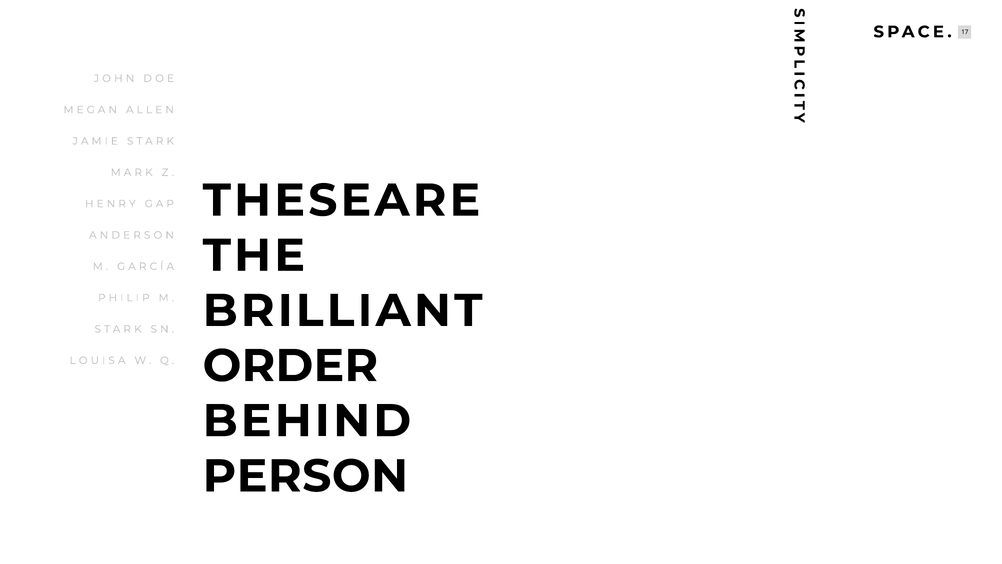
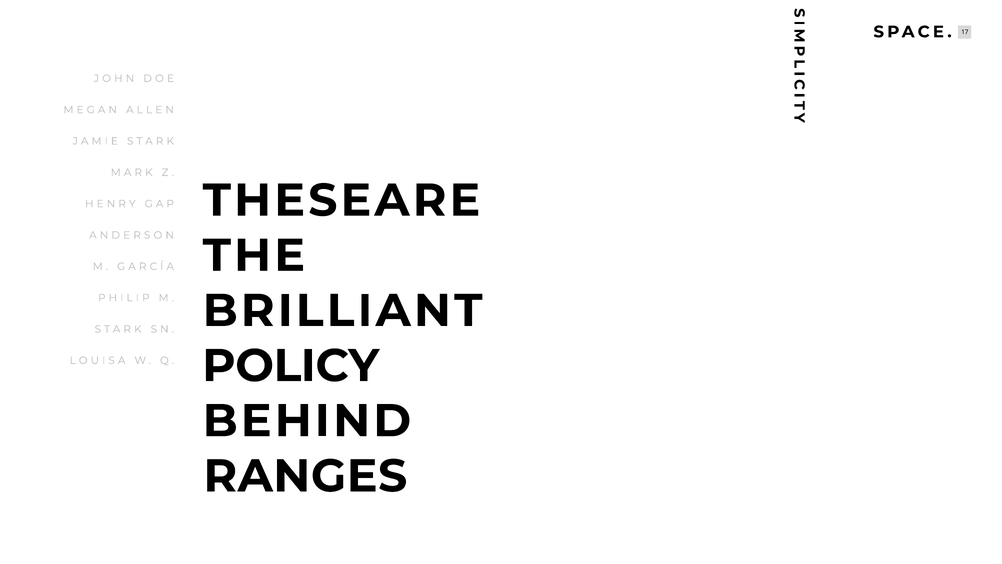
ORDER: ORDER -> POLICY
PERSON: PERSON -> RANGES
